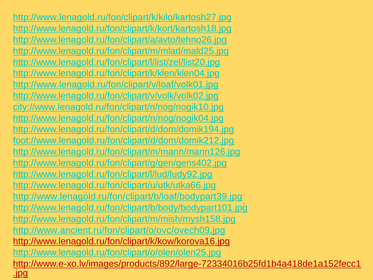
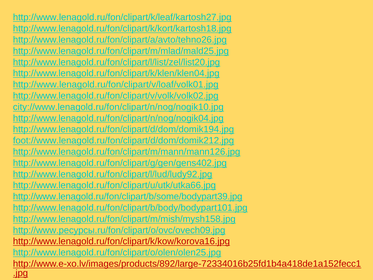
http://www.lenagold.ru/fon/clipart/k/kilo/kartosh27.jpg: http://www.lenagold.ru/fon/clipart/k/kilo/kartosh27.jpg -> http://www.lenagold.ru/fon/clipart/k/leaf/kartosh27.jpg
http://www.lenagold.ru/fon/clipart/b/loaf/bodypart39.jpg: http://www.lenagold.ru/fon/clipart/b/loaf/bodypart39.jpg -> http://www.lenagold.ru/fon/clipart/b/some/bodypart39.jpg
http://www.ancient.ru/fon/clipart/o/ovc/ovech09.jpg: http://www.ancient.ru/fon/clipart/o/ovc/ovech09.jpg -> http://www.ресурсы.ru/fon/clipart/o/ovc/ovech09.jpg
